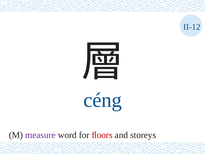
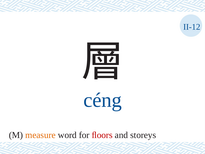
measure colour: purple -> orange
